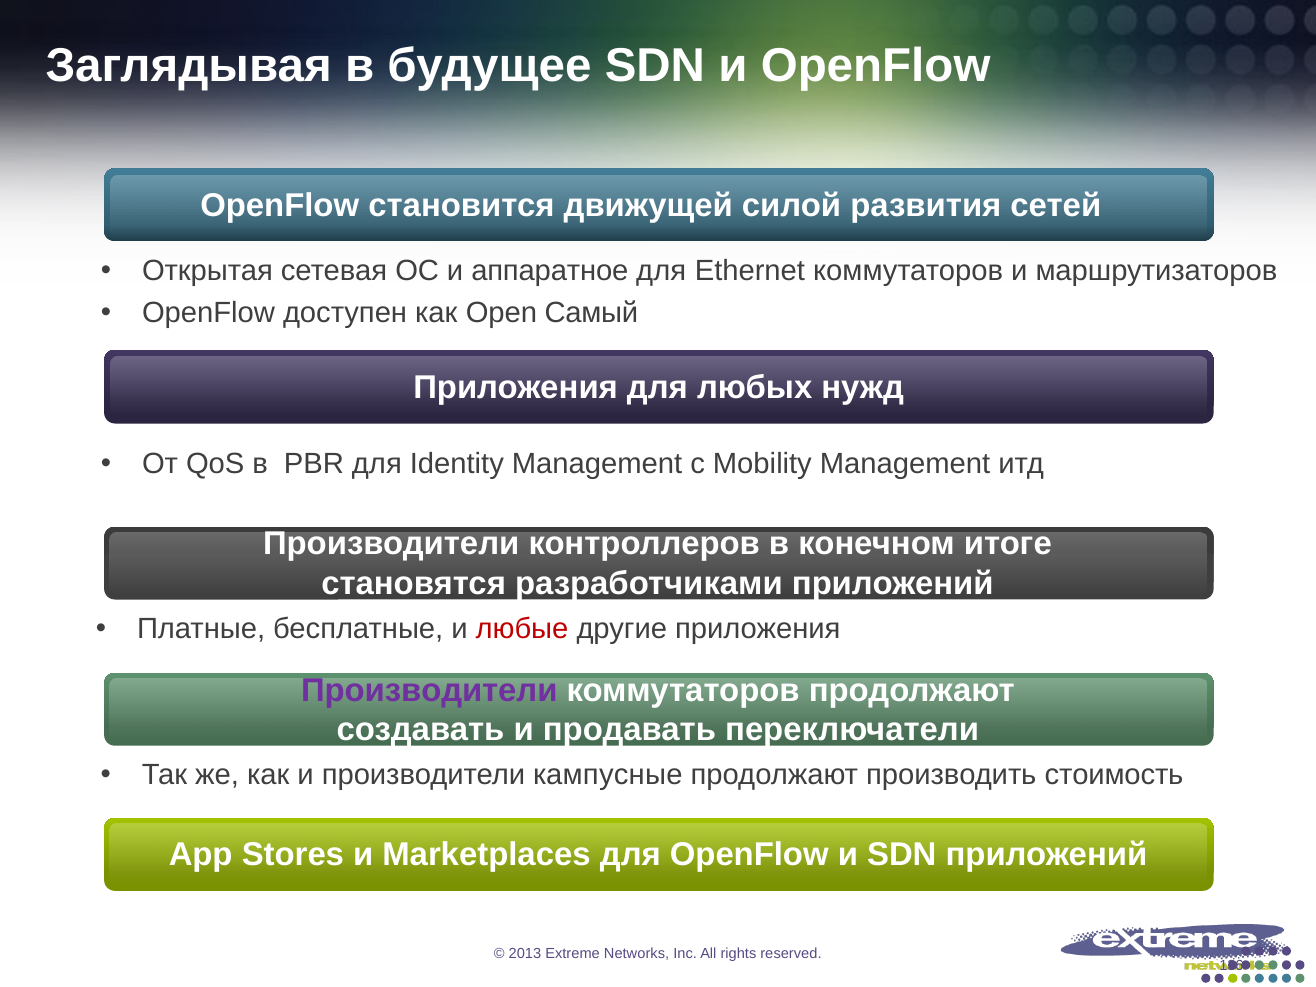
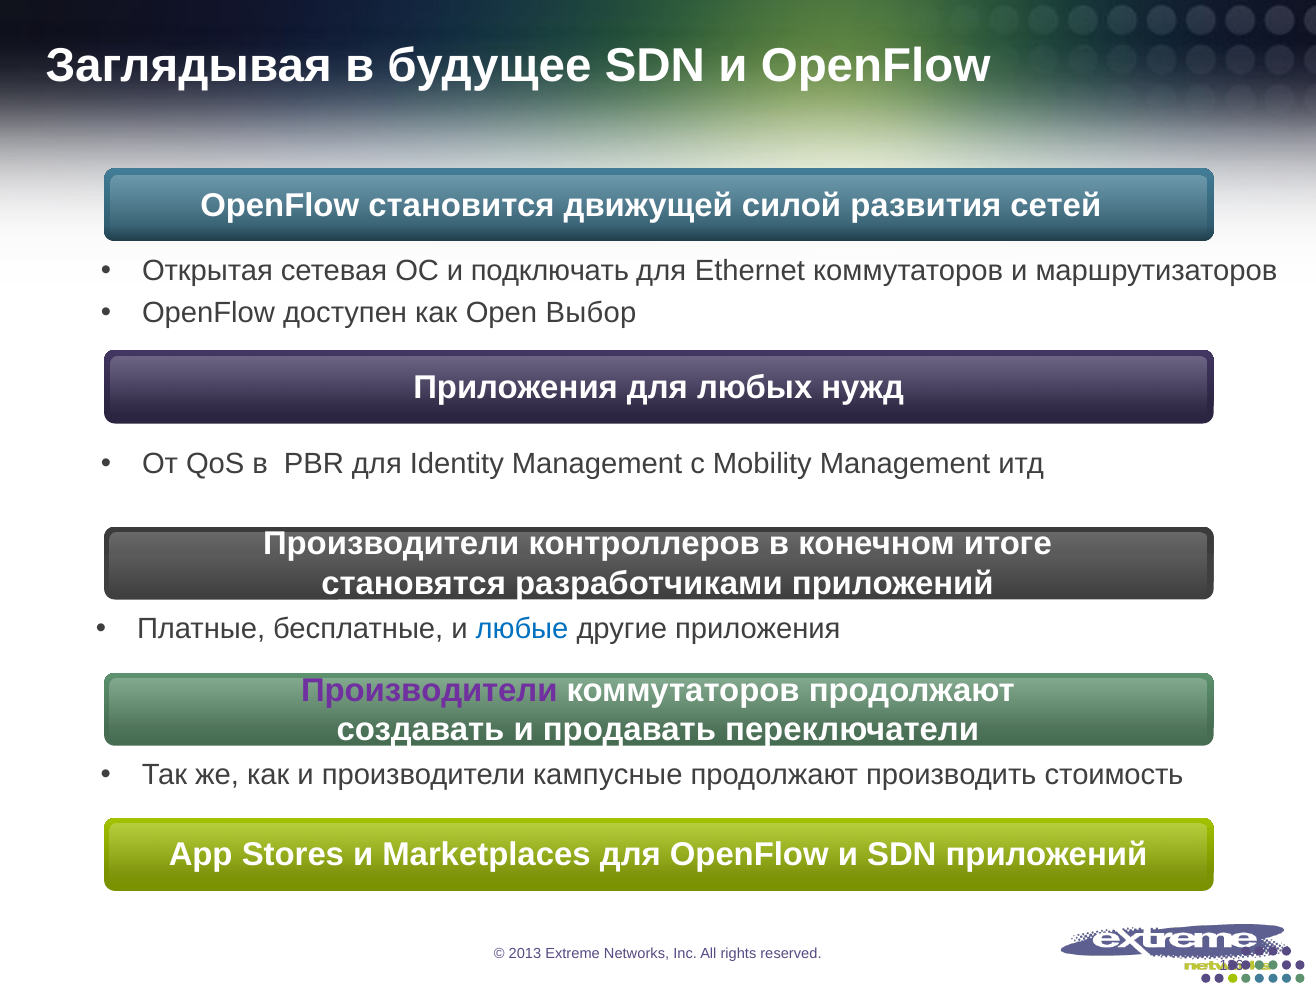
аппаратное: аппаратное -> подключать
Самый: Самый -> Выбор
любые colour: red -> blue
